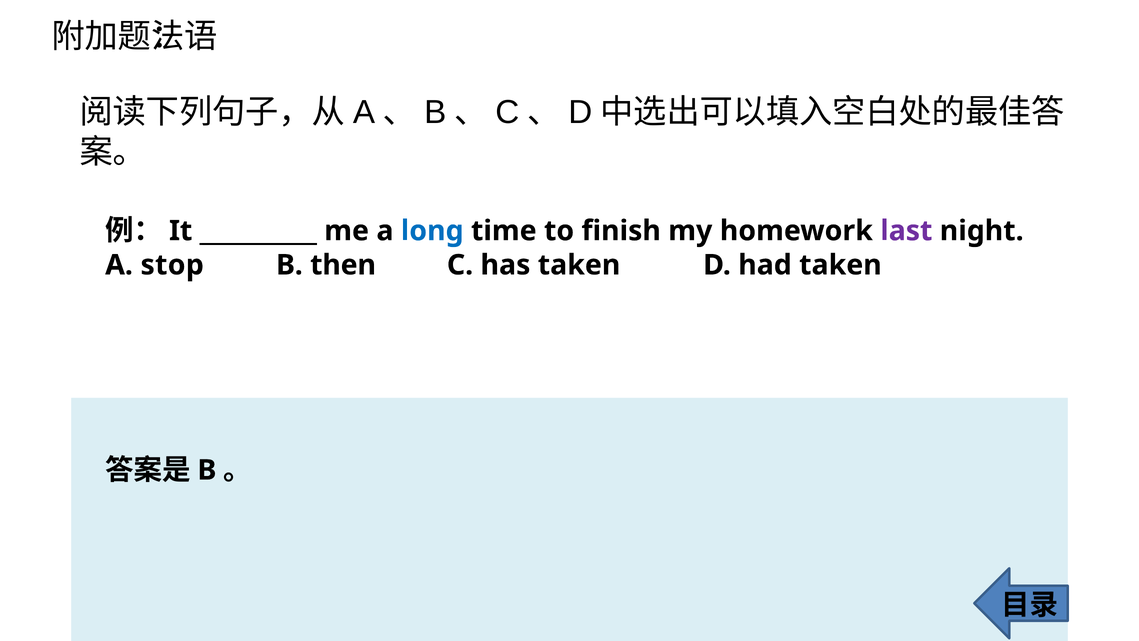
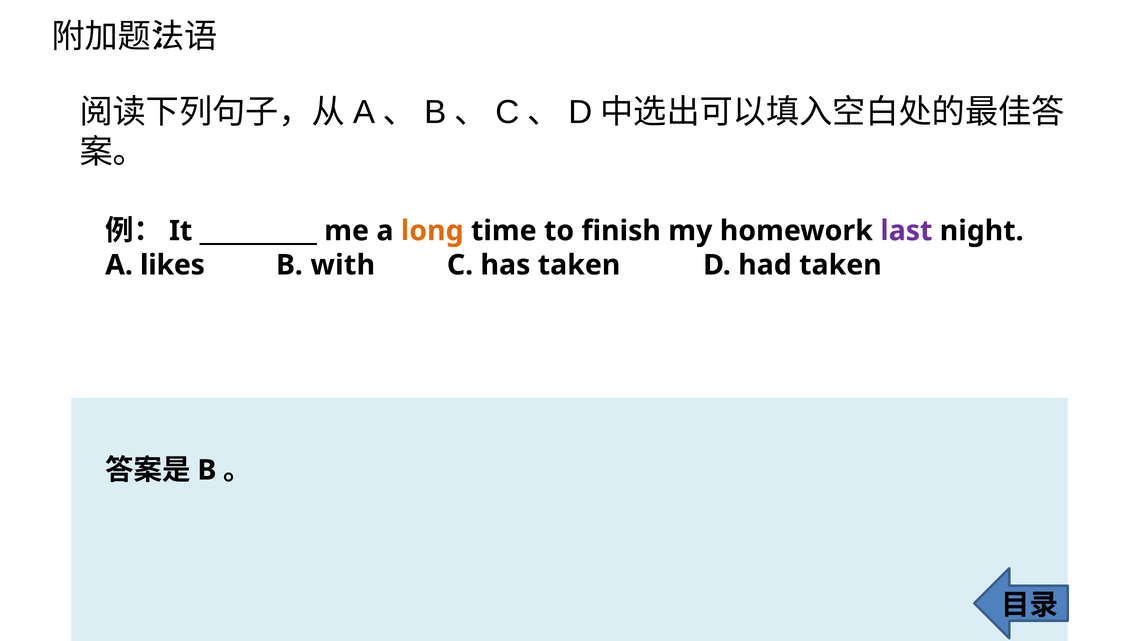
long colour: blue -> orange
stop: stop -> likes
then: then -> with
